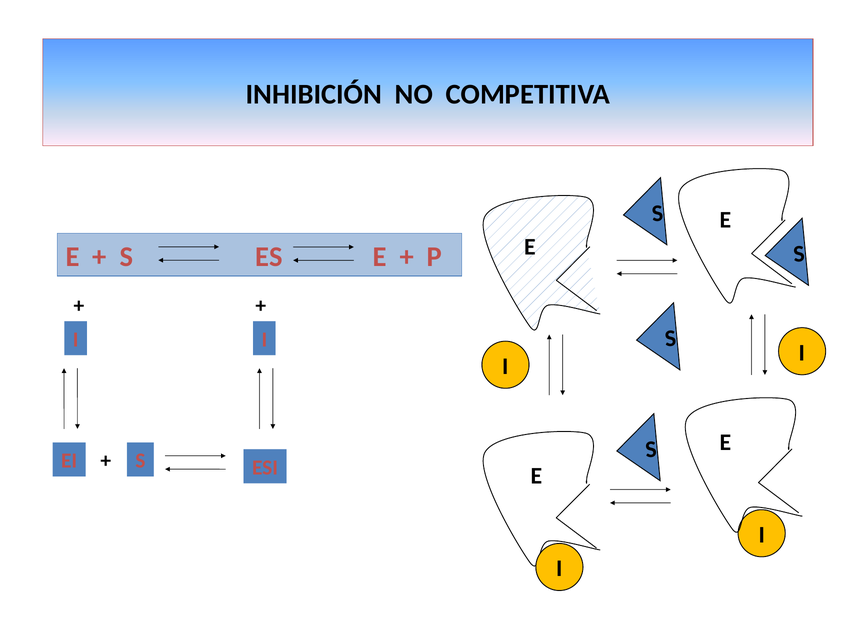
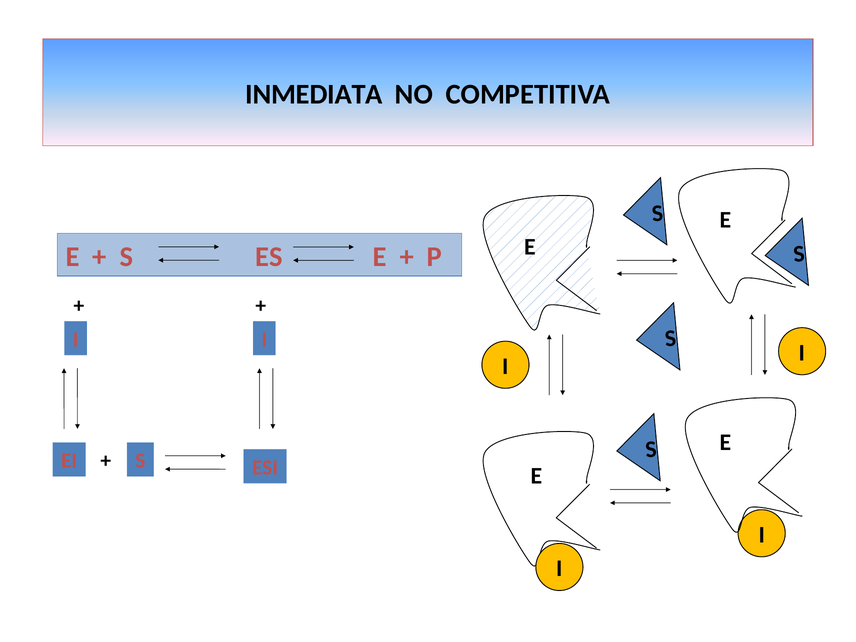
INHIBICIÓN: INHIBICIÓN -> INMEDIATA
